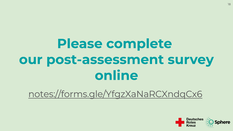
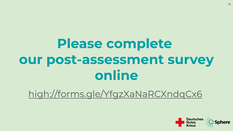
notes://forms.gle/YfgzXaNaRCXndqCx6: notes://forms.gle/YfgzXaNaRCXndqCx6 -> high://forms.gle/YfgzXaNaRCXndqCx6
